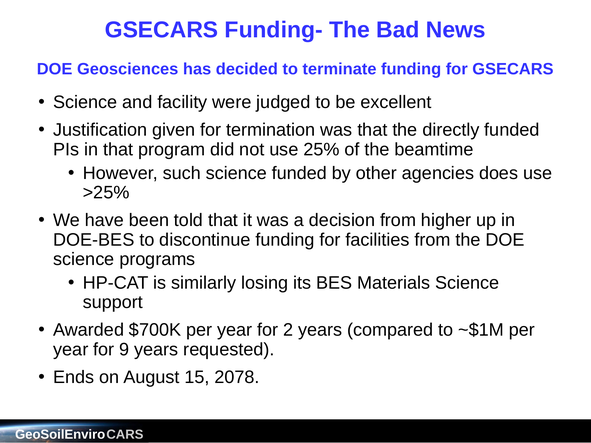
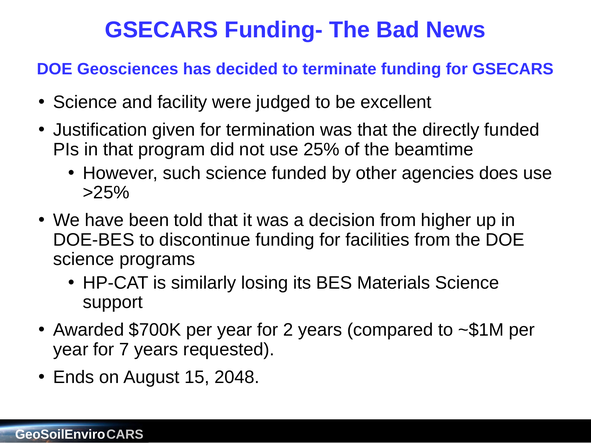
9: 9 -> 7
2078: 2078 -> 2048
